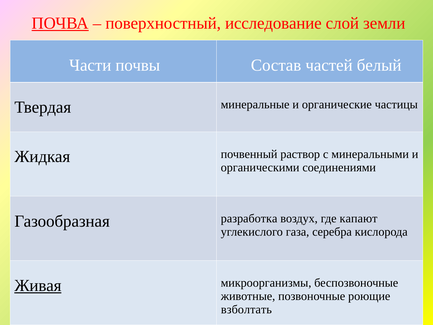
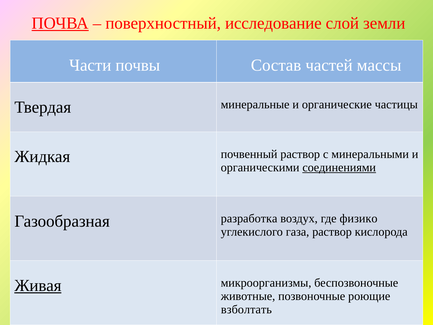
белый: белый -> массы
соединениями underline: none -> present
капают: капают -> физико
газа серебра: серебра -> раствор
